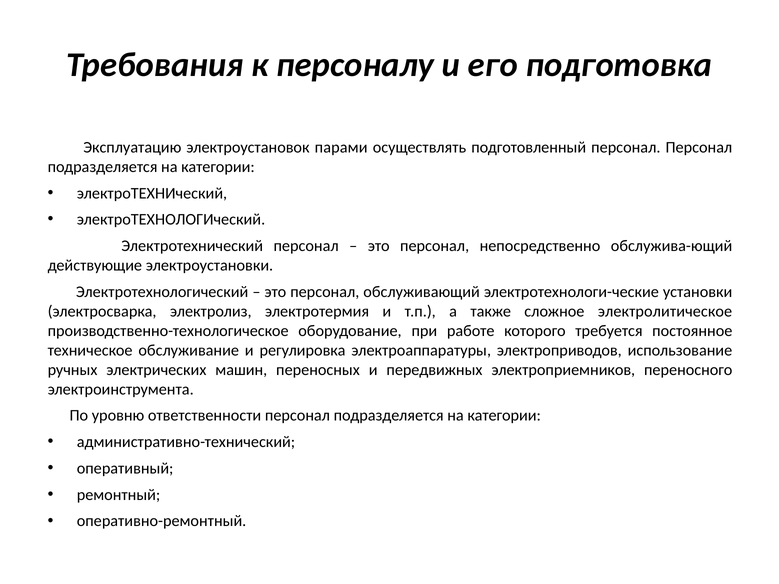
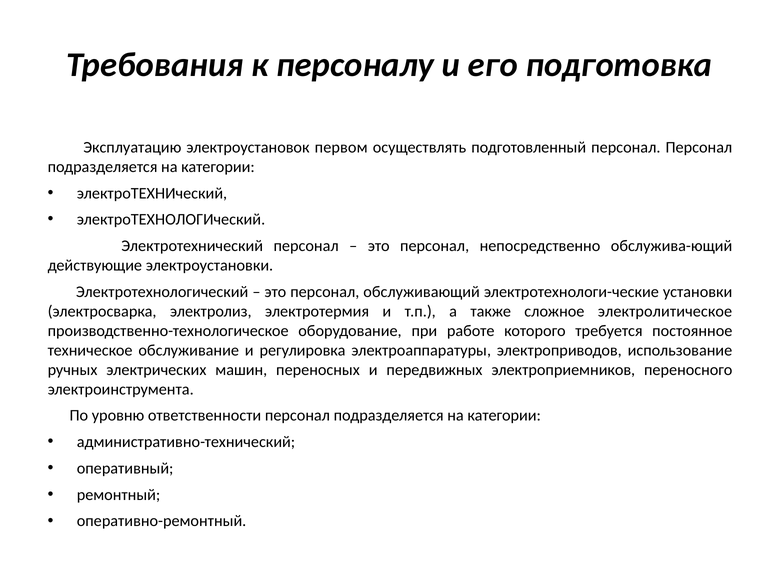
парами: парами -> первом
